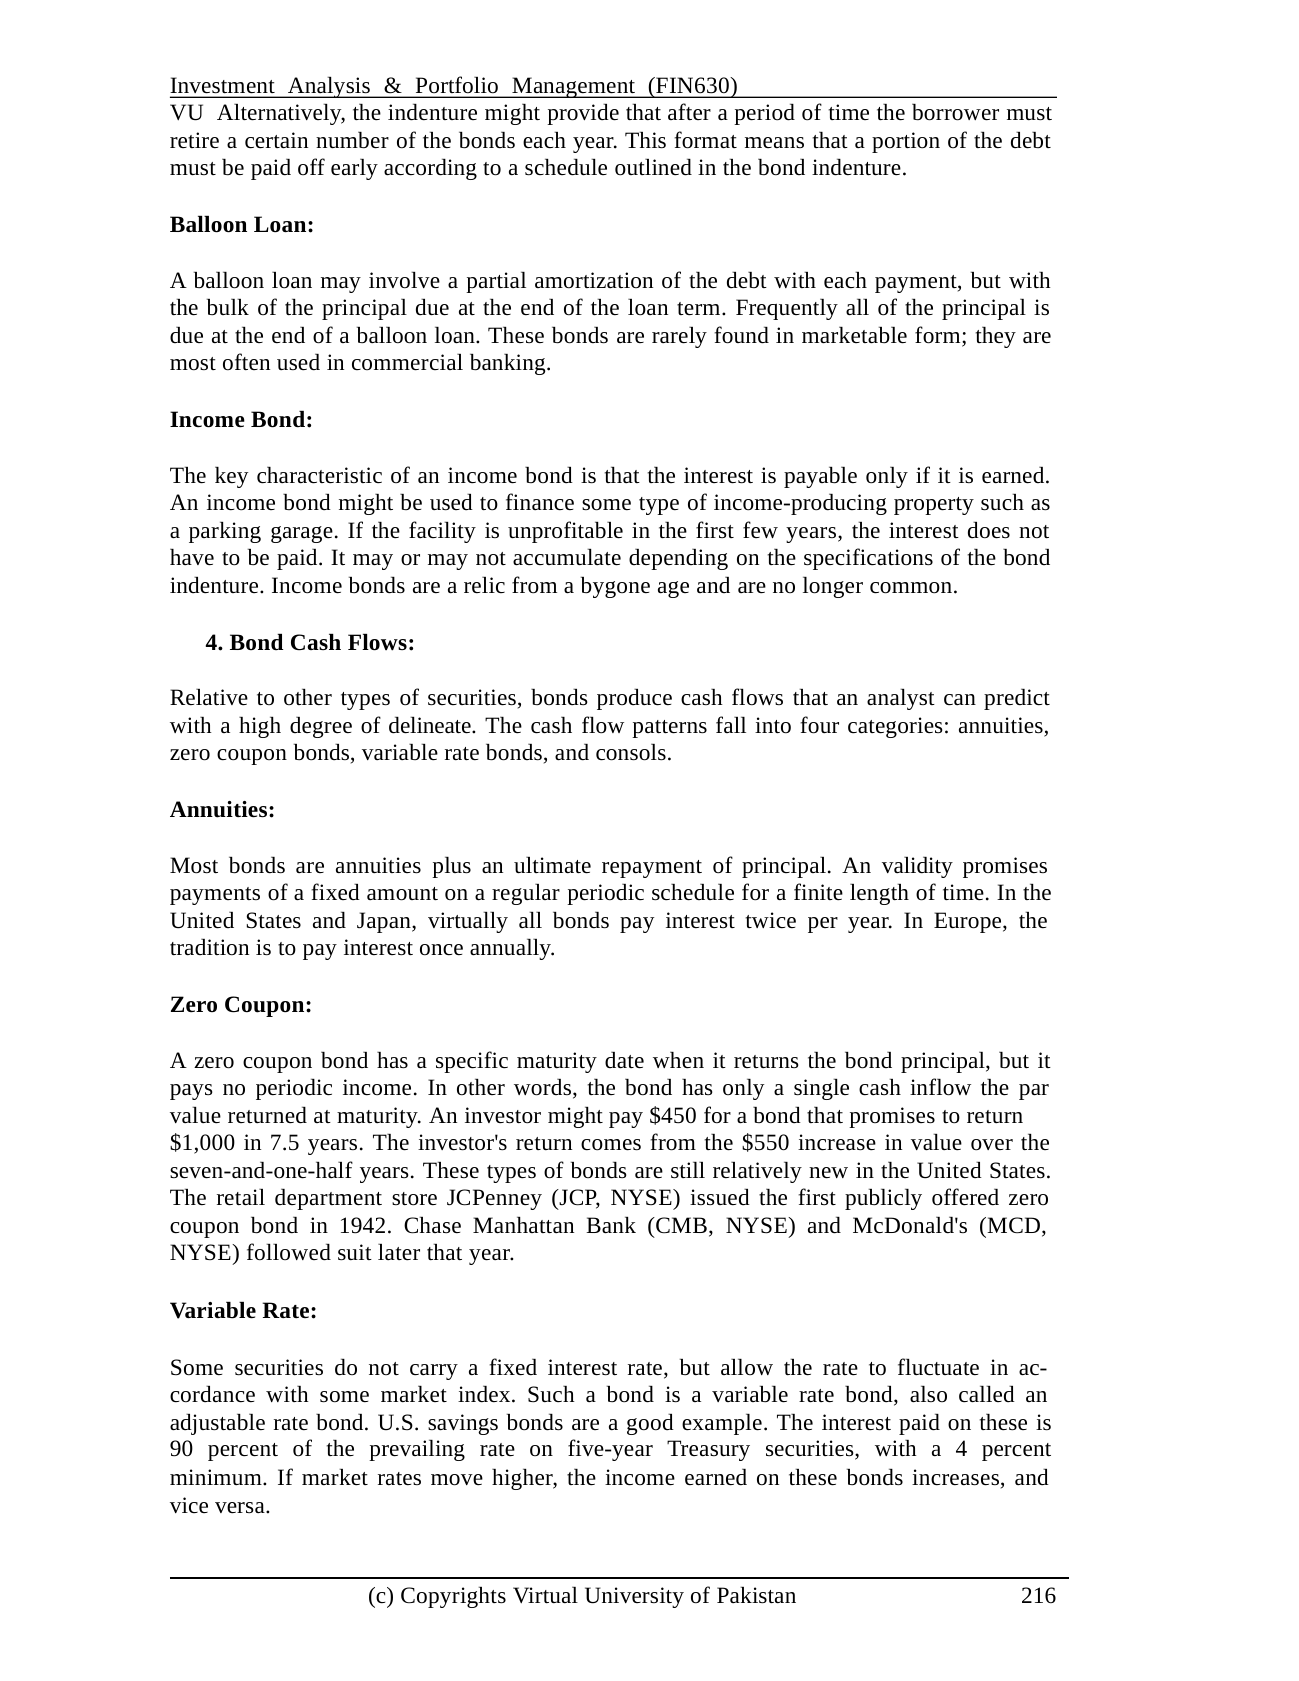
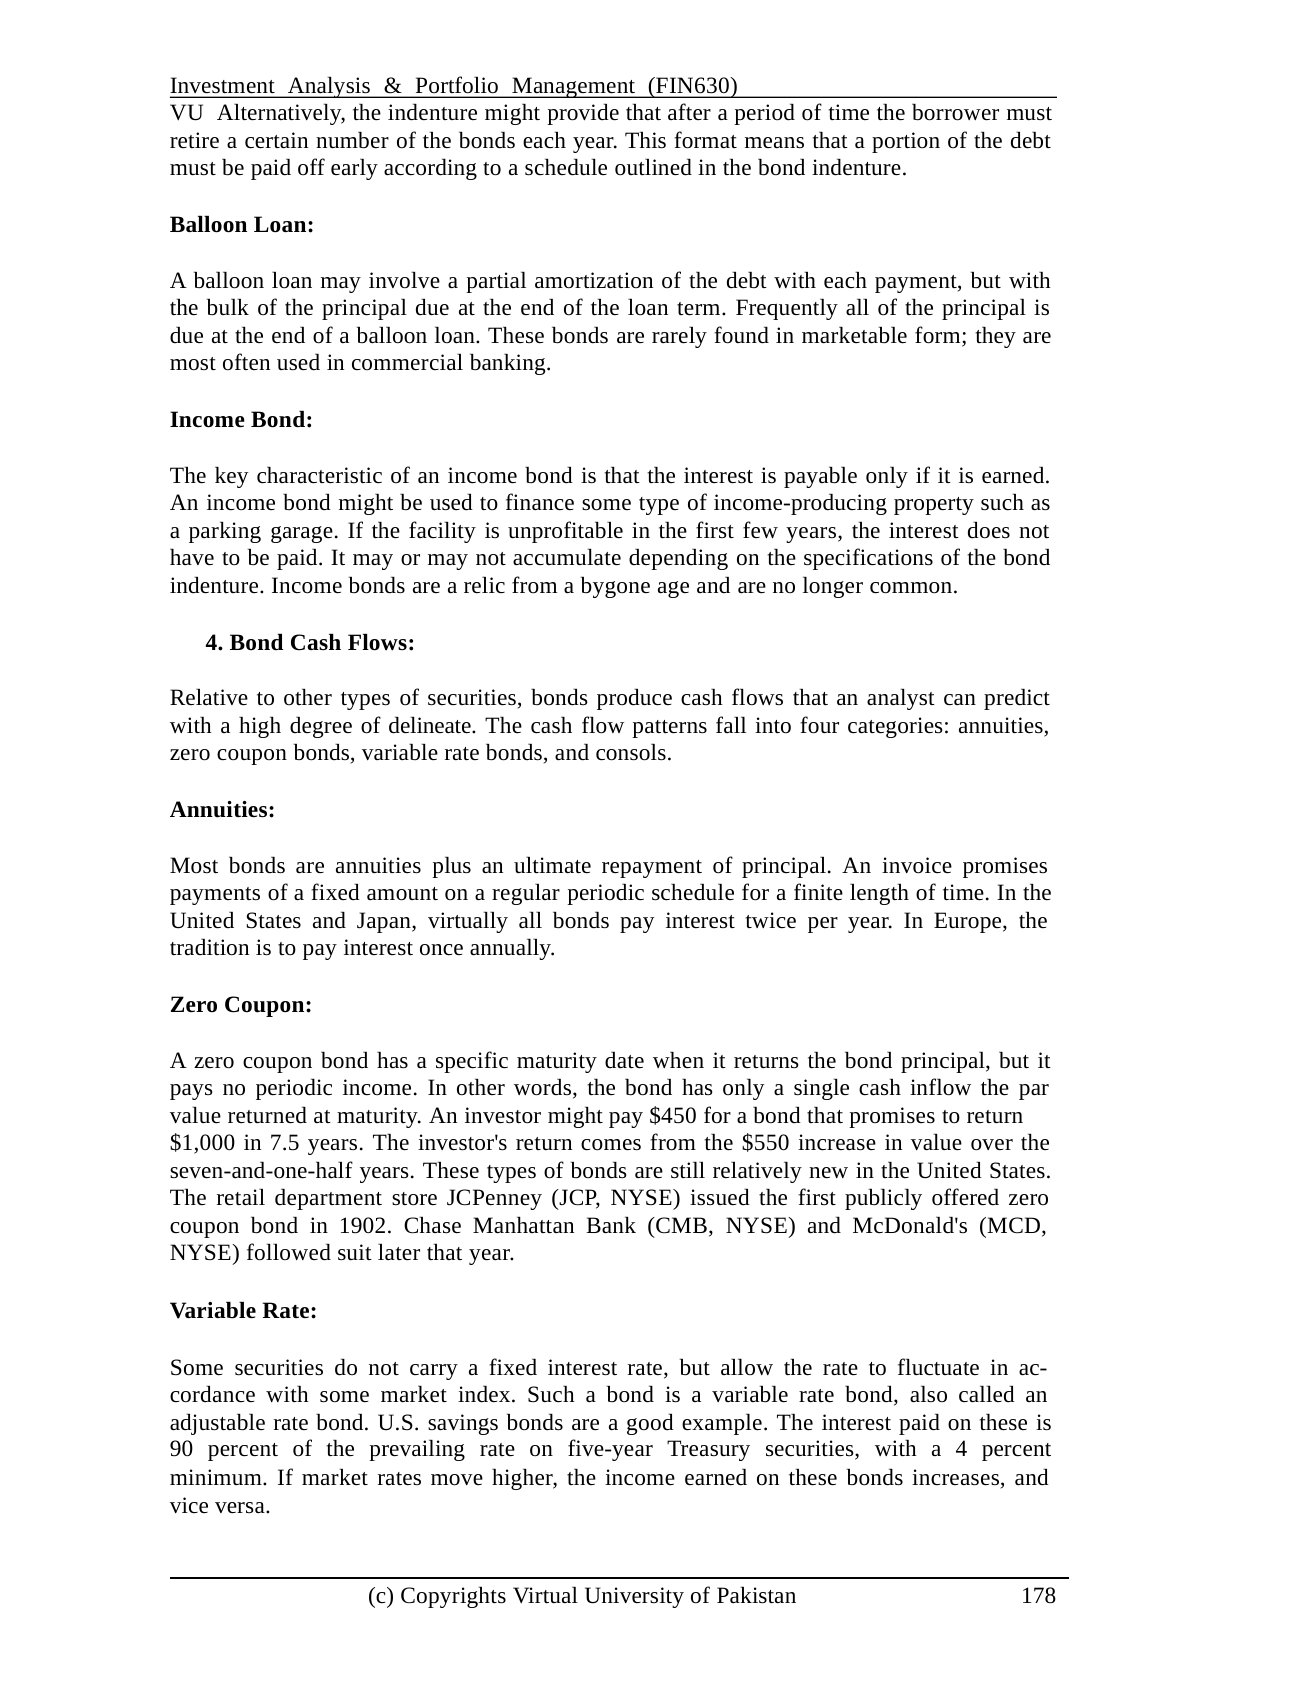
validity: validity -> invoice
1942: 1942 -> 1902
216: 216 -> 178
